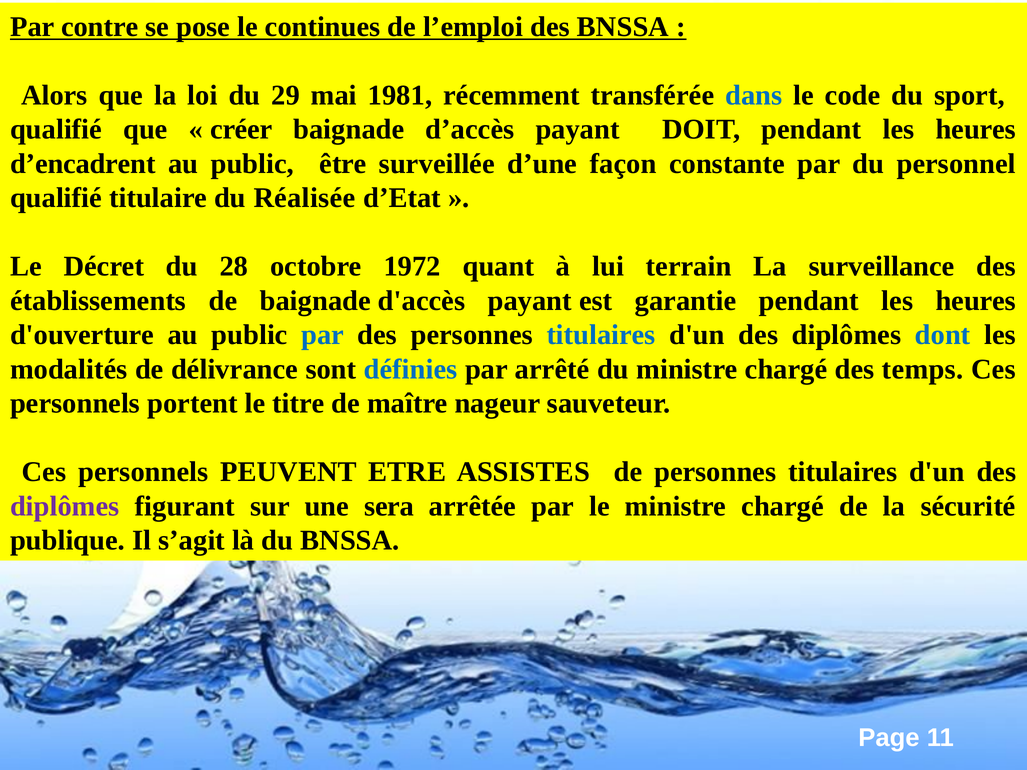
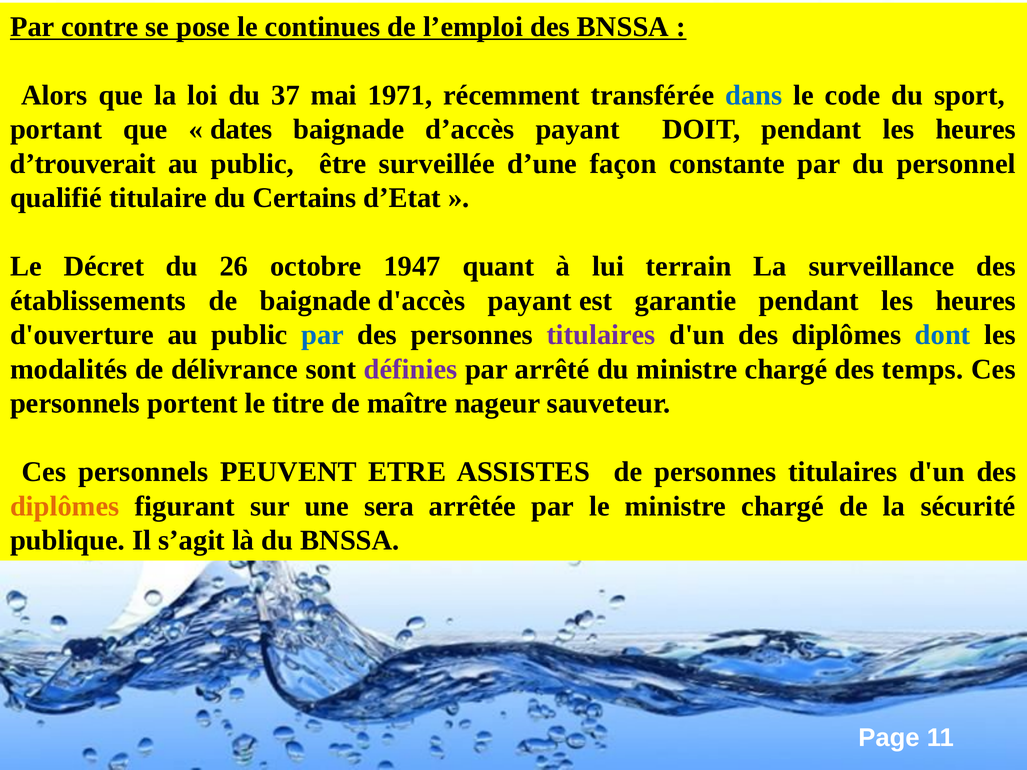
29: 29 -> 37
1981: 1981 -> 1971
qualifié at (56, 130): qualifié -> portant
créer: créer -> dates
d’encadrent: d’encadrent -> d’trouverait
Réalisée: Réalisée -> Certains
28: 28 -> 26
1972: 1972 -> 1947
titulaires at (601, 335) colour: blue -> purple
définies colour: blue -> purple
diplômes at (65, 506) colour: purple -> orange
